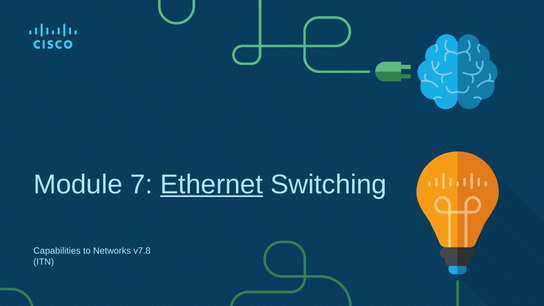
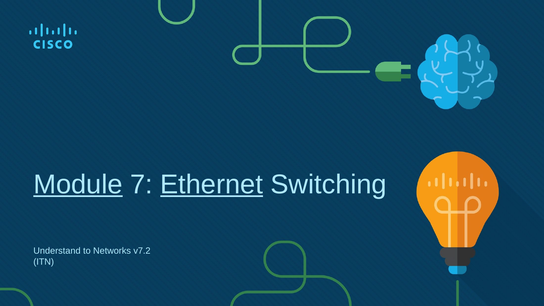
Module underline: none -> present
Capabilities: Capabilities -> Understand
v7.8: v7.8 -> v7.2
